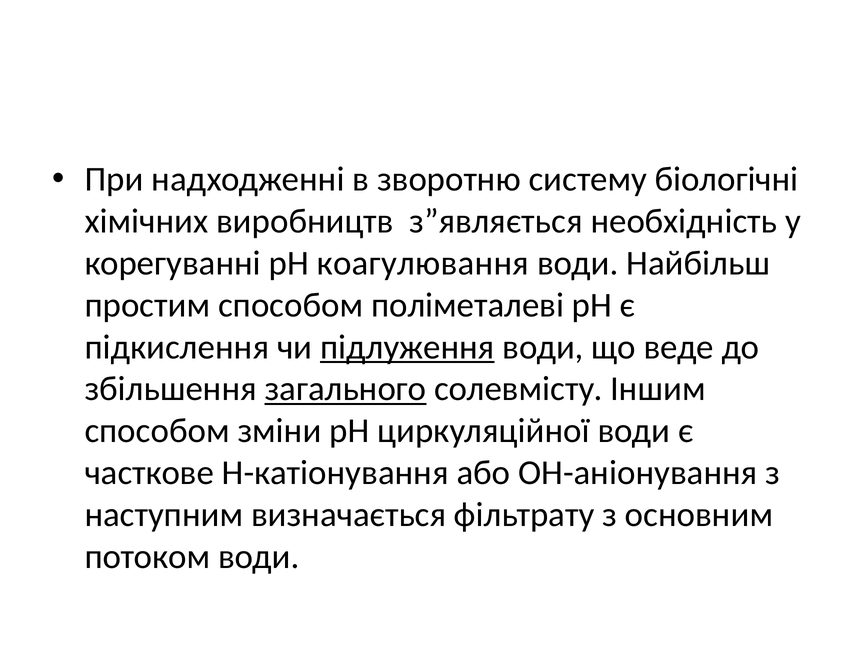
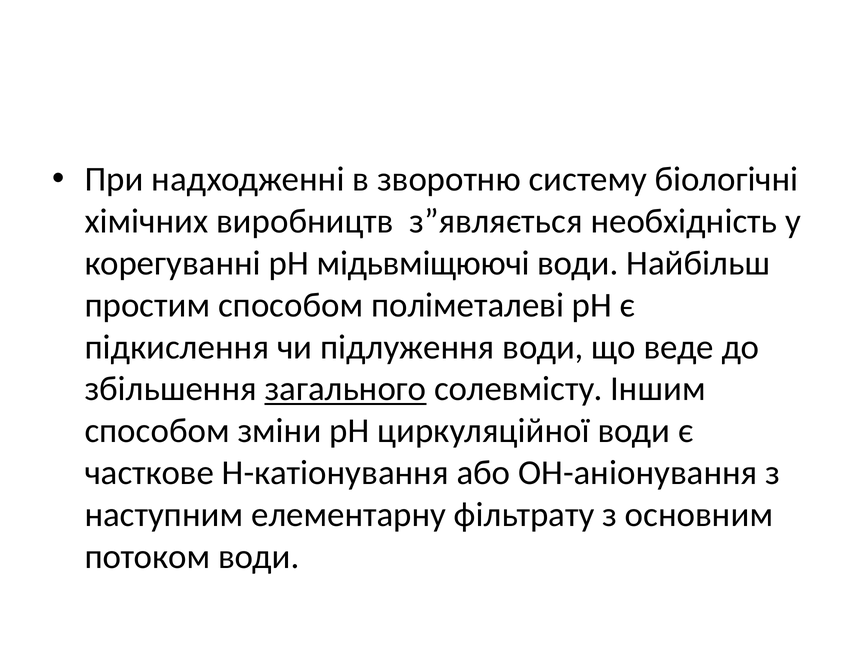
коагулювання: коагулювання -> мідьвміщюючі
підлуження underline: present -> none
визначається: визначається -> елементарну
